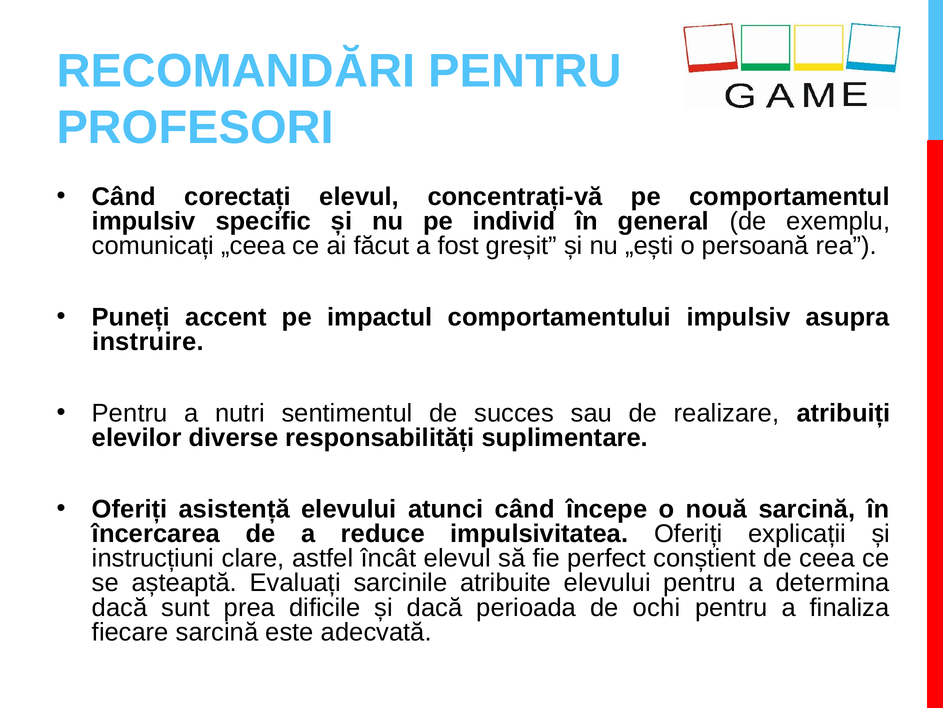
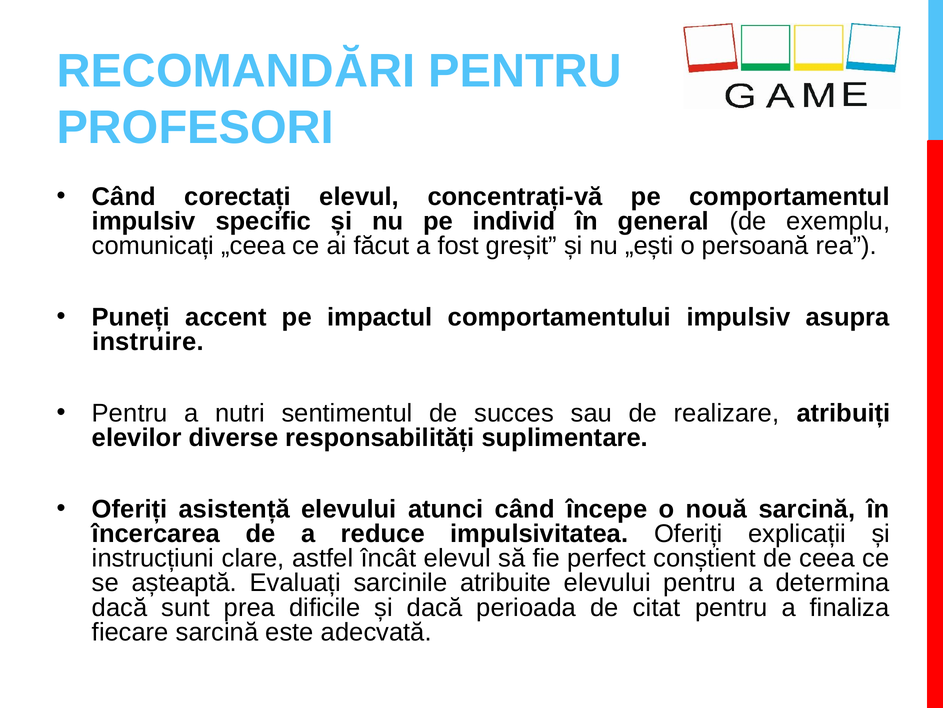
ochi: ochi -> citat
